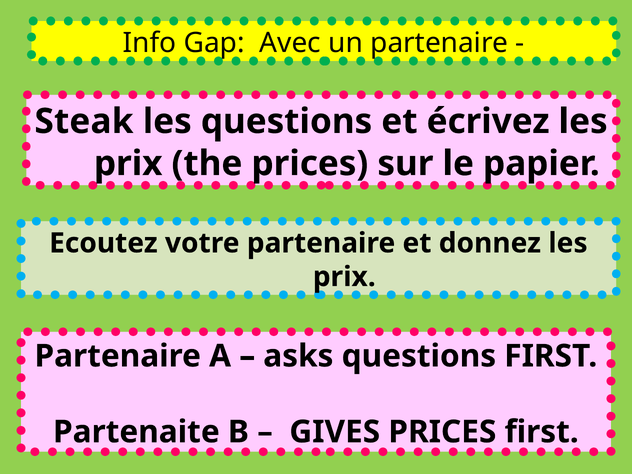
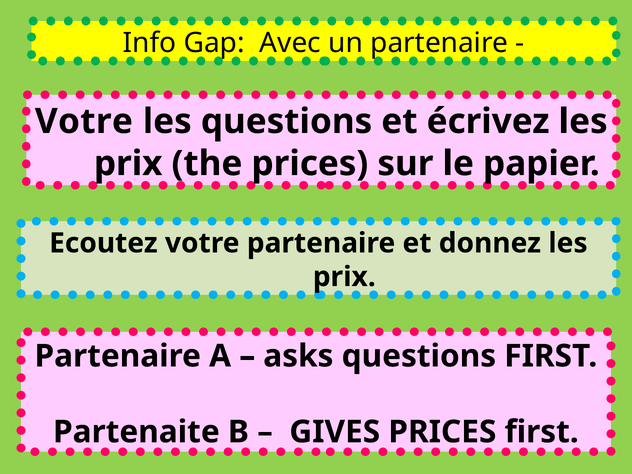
Steak at (84, 121): Steak -> Votre
